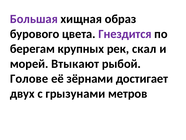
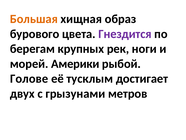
Большая colour: purple -> orange
скал: скал -> ноги
Втыкают: Втыкают -> Америки
зёрнами: зёрнами -> тусклым
